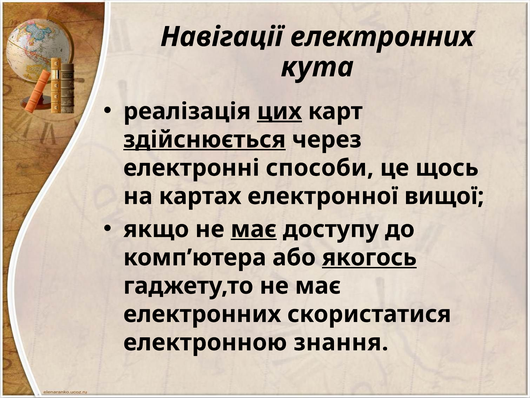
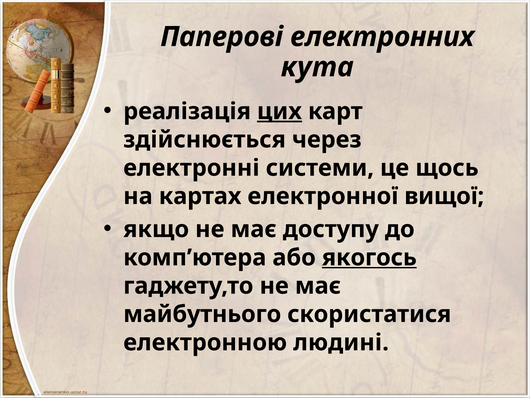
Навігації: Навігації -> Паперові
здійснюється underline: present -> none
способи: способи -> системи
має at (254, 229) underline: present -> none
електронних at (202, 314): електронних -> майбутнього
знання: знання -> людині
